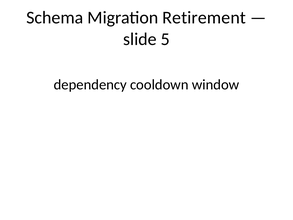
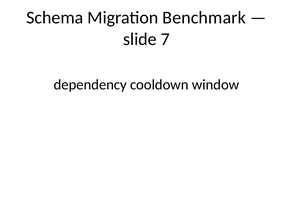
Retirement: Retirement -> Benchmark
5: 5 -> 7
